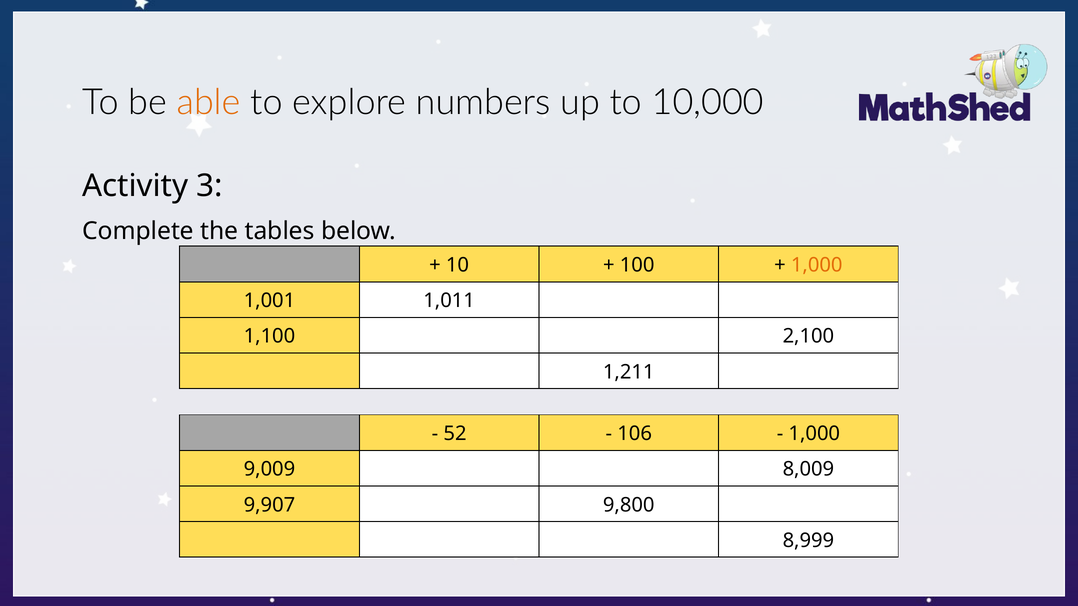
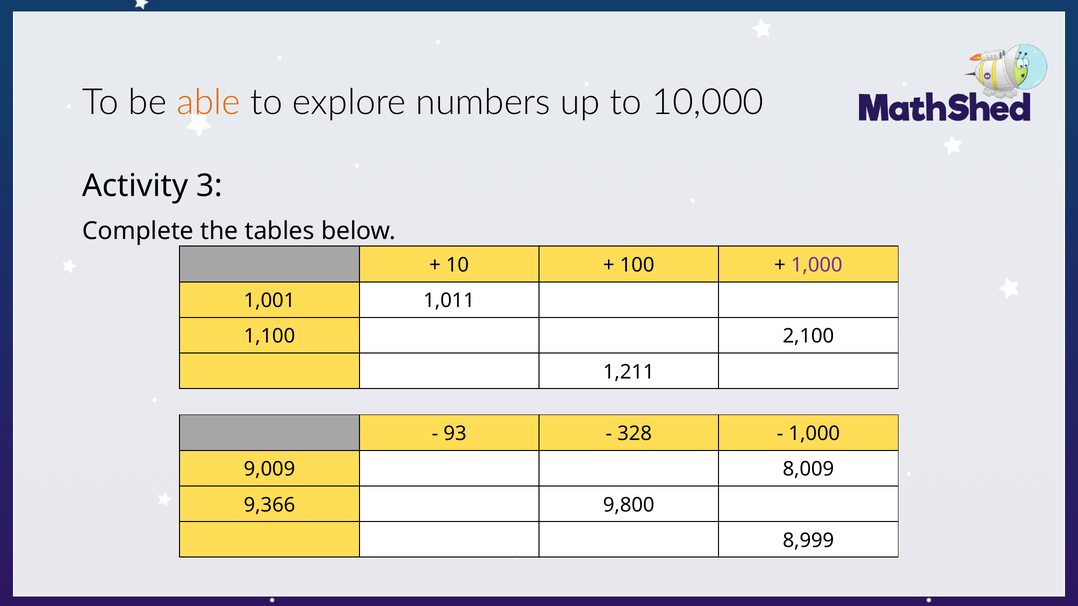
1,000 at (817, 265) colour: orange -> purple
52: 52 -> 93
106: 106 -> 328
9,907: 9,907 -> 9,366
